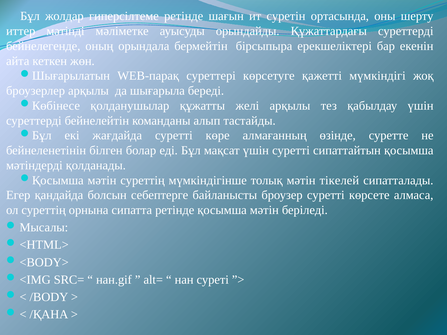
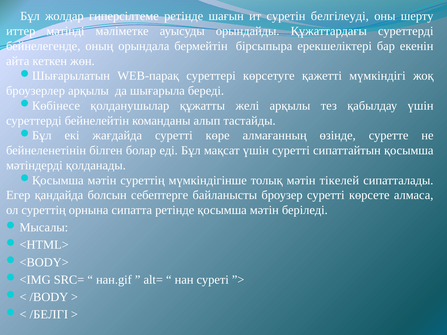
ортасында: ортасында -> белгілеуді
/ҚАНА: /ҚАНА -> /БЕЛГІ
